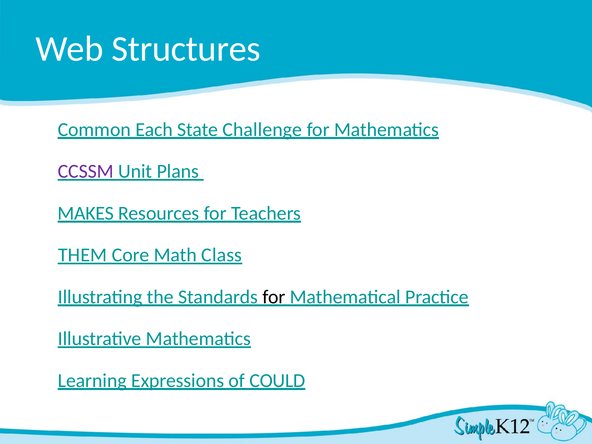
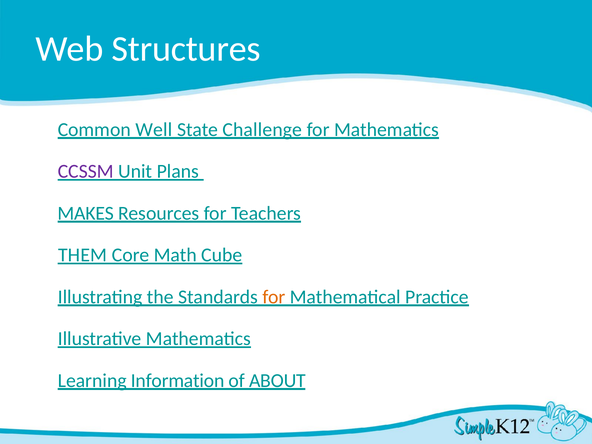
Each: Each -> Well
Class: Class -> Cube
for at (274, 297) colour: black -> orange
Expressions: Expressions -> Information
COULD: COULD -> ABOUT
